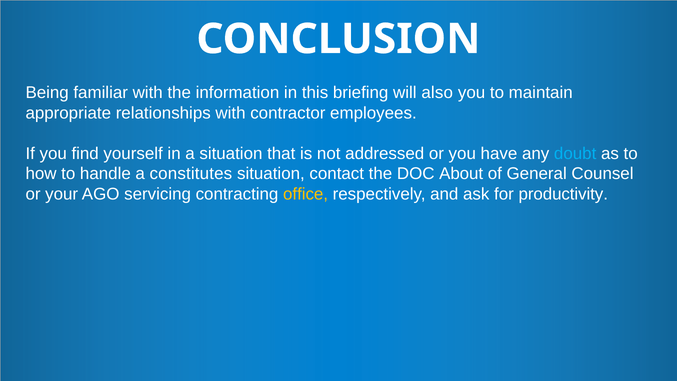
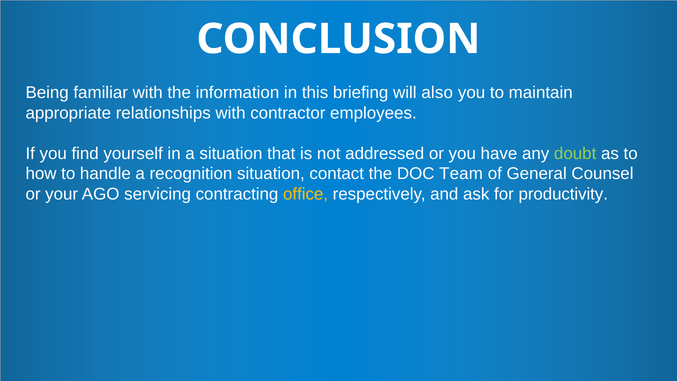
doubt colour: light blue -> light green
constitutes: constitutes -> recognition
About: About -> Team
